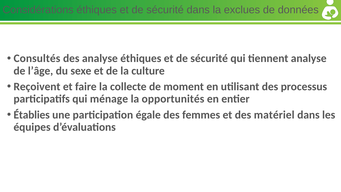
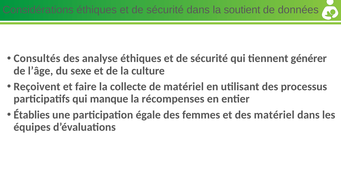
exclues: exclues -> soutient
tiennent analyse: analyse -> générer
de moment: moment -> matériel
ménage: ménage -> manque
opportunités: opportunités -> récompenses
